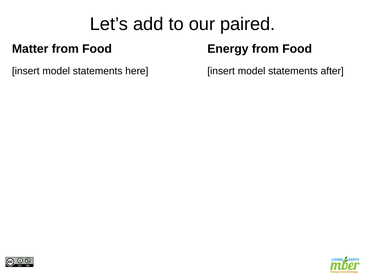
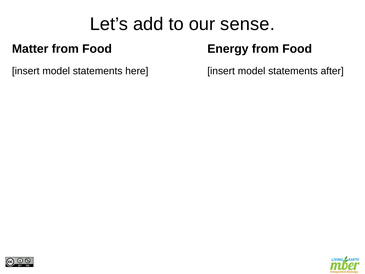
paired: paired -> sense
